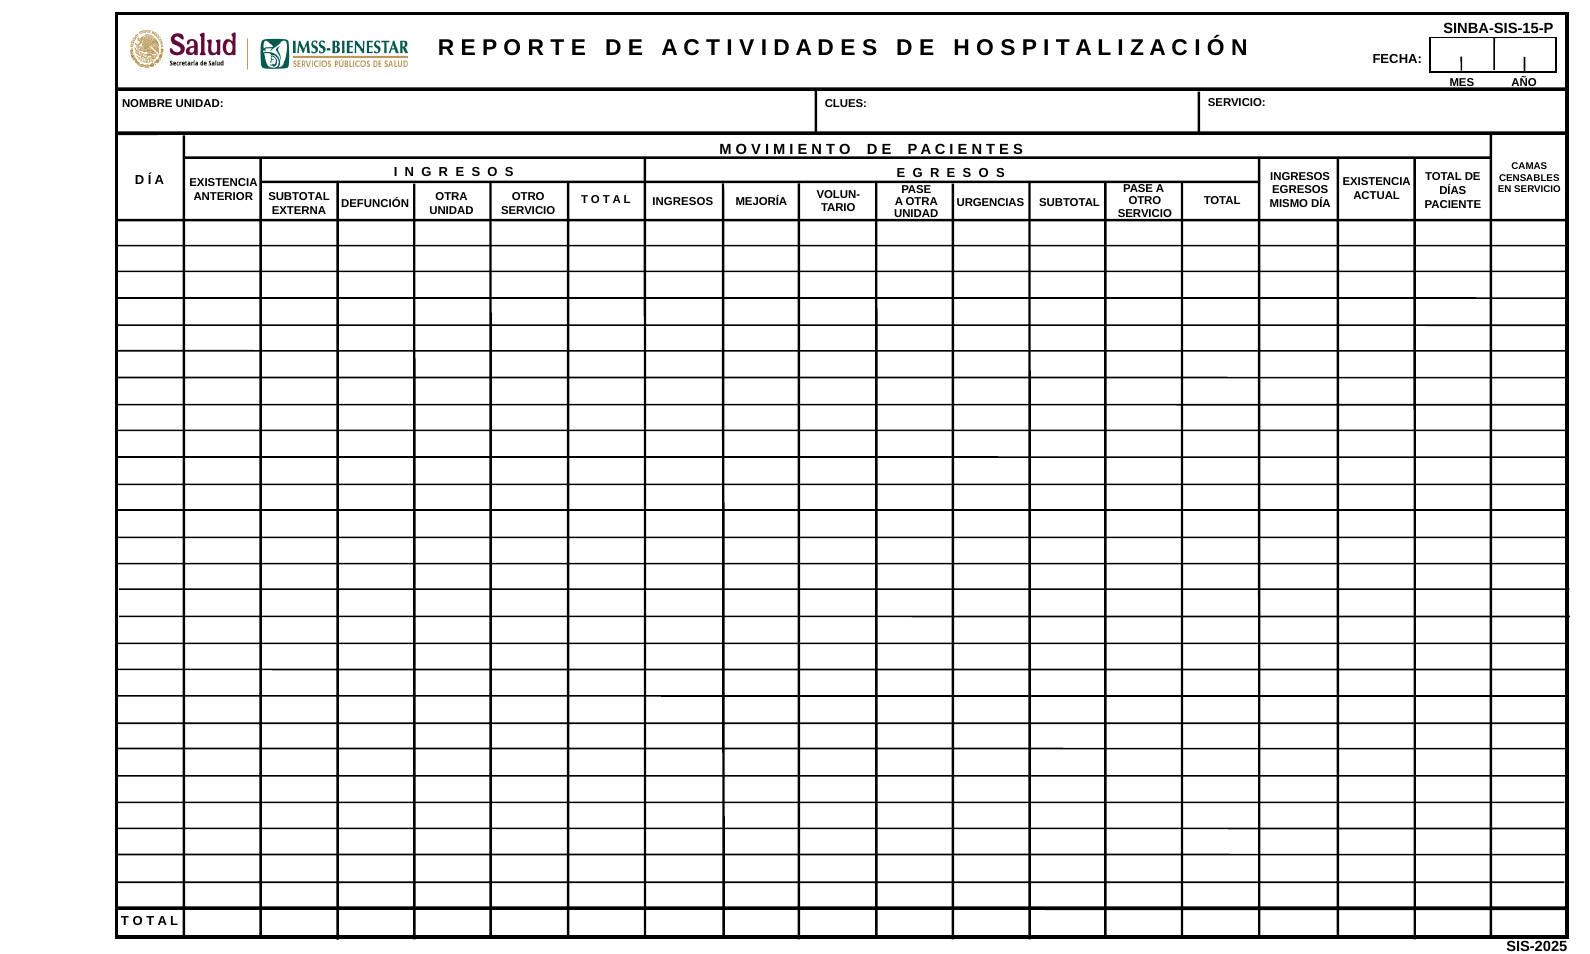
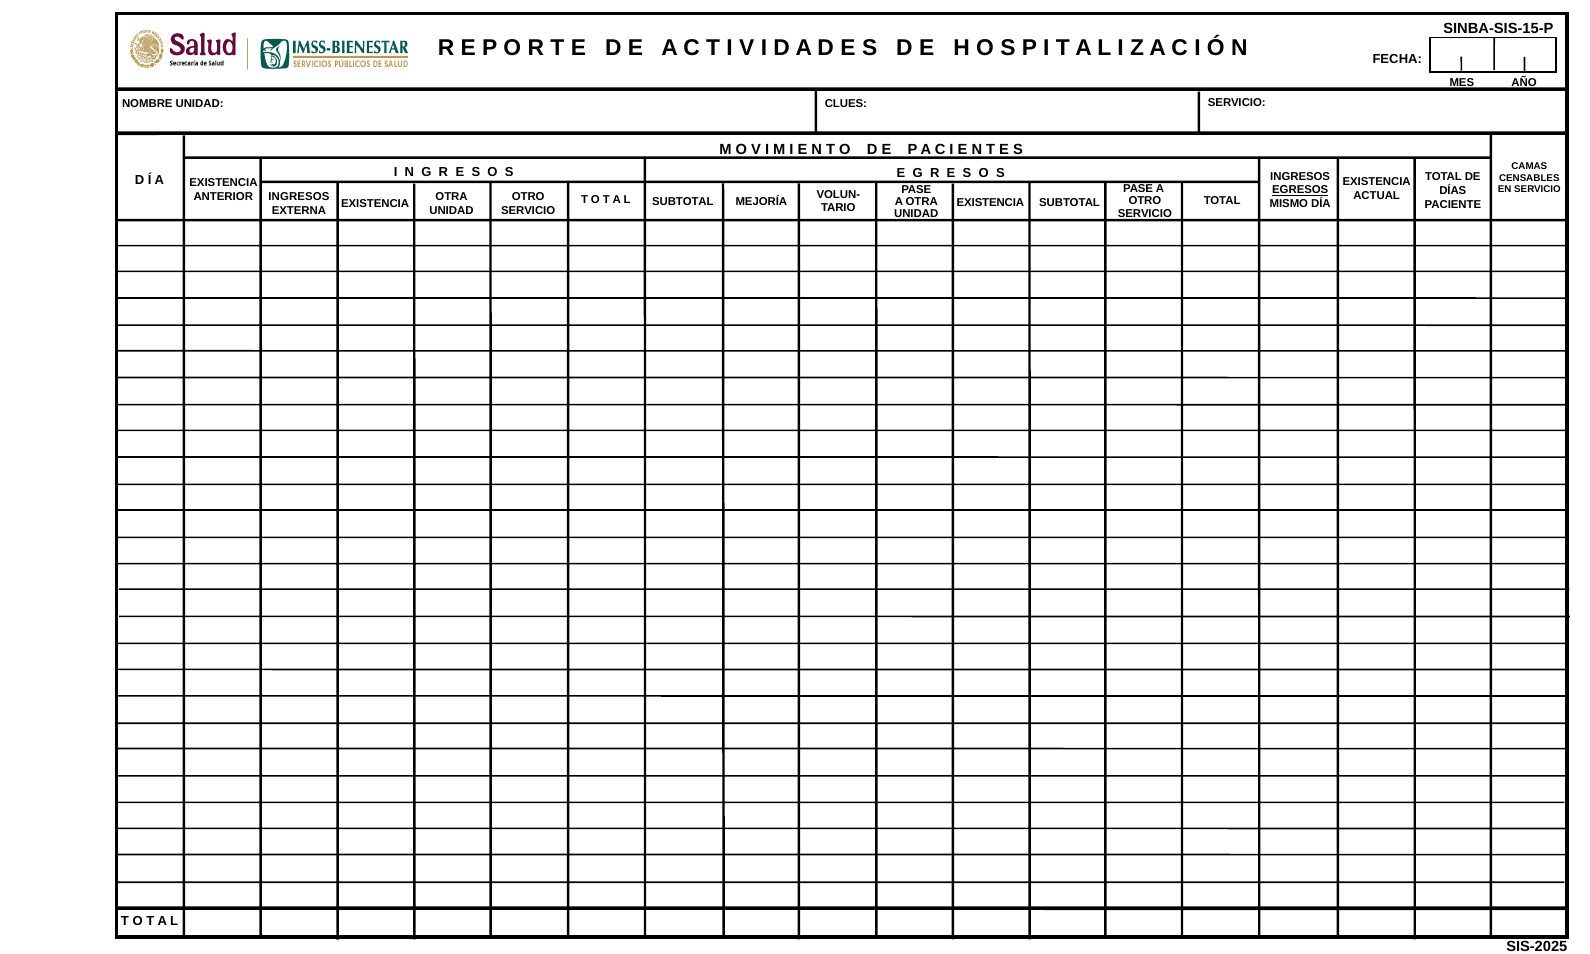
EGRESOS underline: none -> present
SUBTOTAL at (299, 197): SUBTOTAL -> INGRESOS
L INGRESOS: INGRESOS -> SUBTOTAL
URGENCIAS at (990, 203): URGENCIAS -> EXISTENCIA
DEFUNCIÓN at (375, 204): DEFUNCIÓN -> EXISTENCIA
